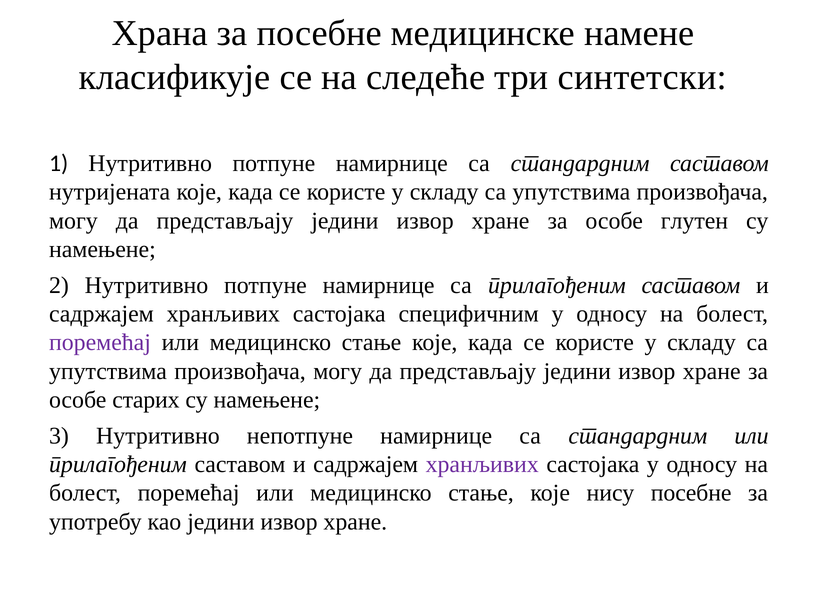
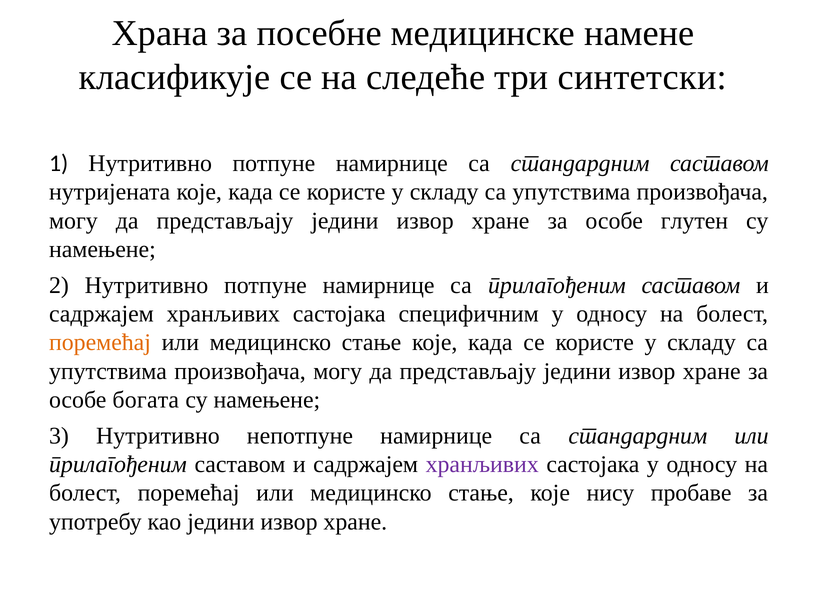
поремећај at (100, 342) colour: purple -> orange
старих: старих -> богата
нису посебне: посебне -> пробаве
